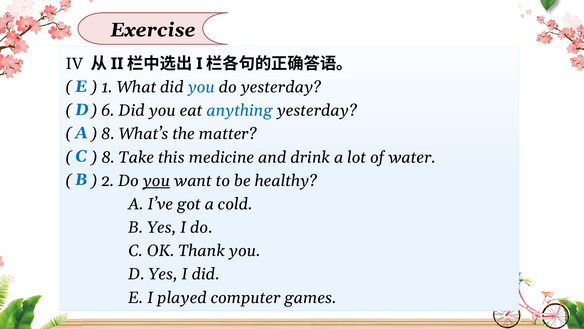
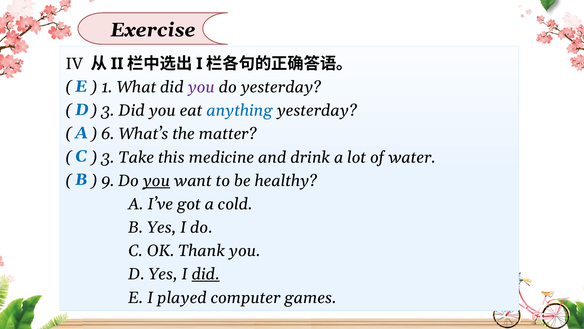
you at (201, 87) colour: blue -> purple
6 at (108, 110): 6 -> 3
8 at (108, 134): 8 -> 6
8 at (108, 157): 8 -> 3
2: 2 -> 9
did at (206, 274) underline: none -> present
